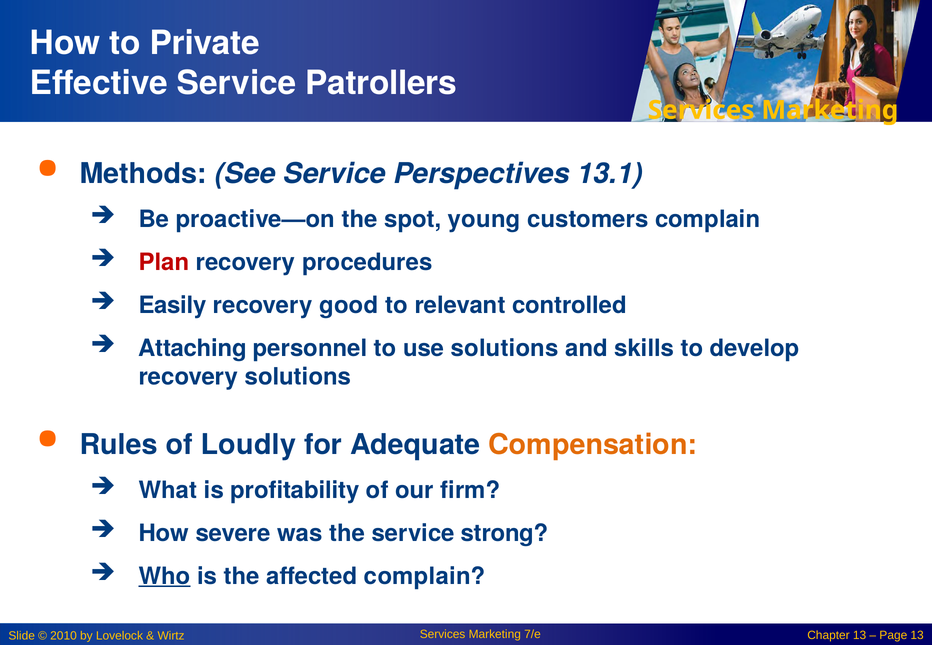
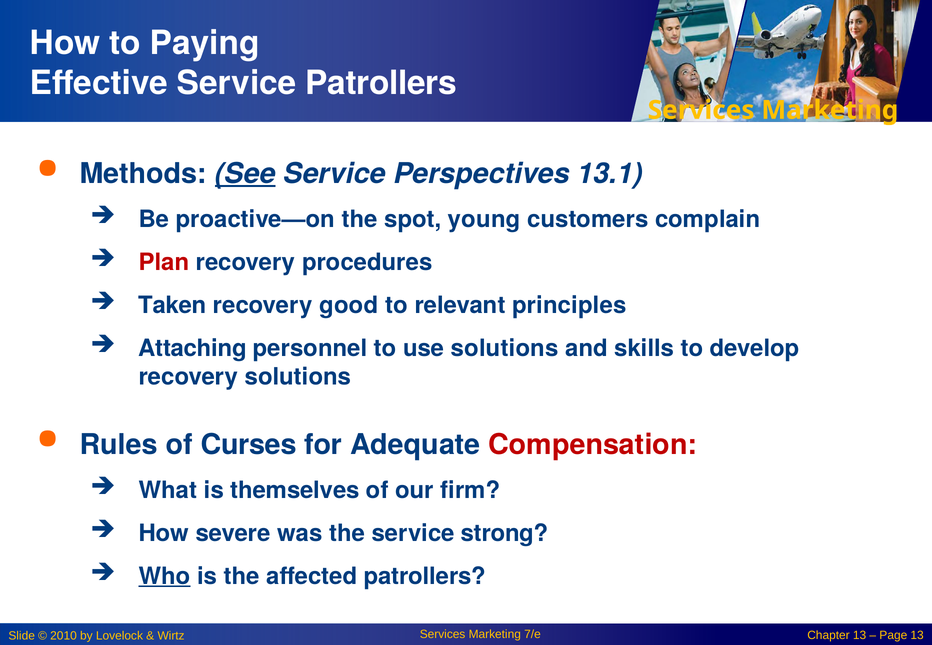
Private: Private -> Paying
See underline: none -> present
Easily: Easily -> Taken
controlled: controlled -> principles
Loudly: Loudly -> Curses
Compensation colour: orange -> red
profitability: profitability -> themselves
affected complain: complain -> patrollers
